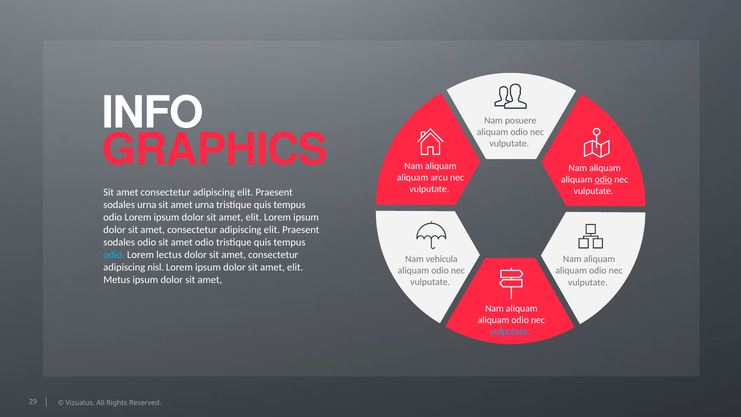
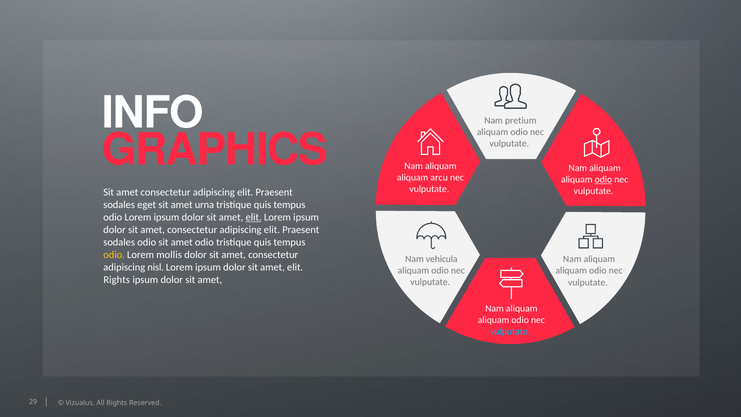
posuere: posuere -> pretium
sodales urna: urna -> eget
elit at (254, 217) underline: none -> present
odio at (114, 255) colour: light blue -> yellow
lectus: lectus -> mollis
Metus at (117, 280): Metus -> Rights
